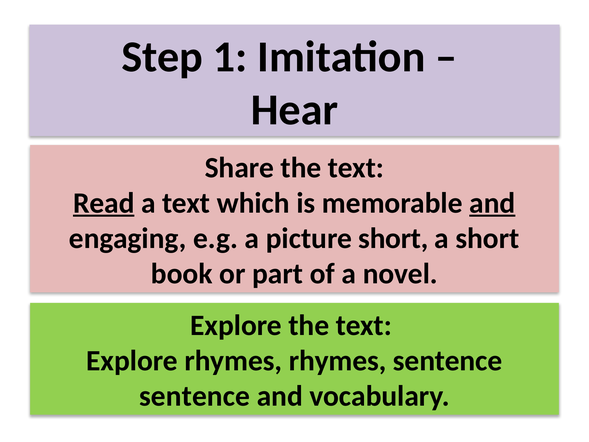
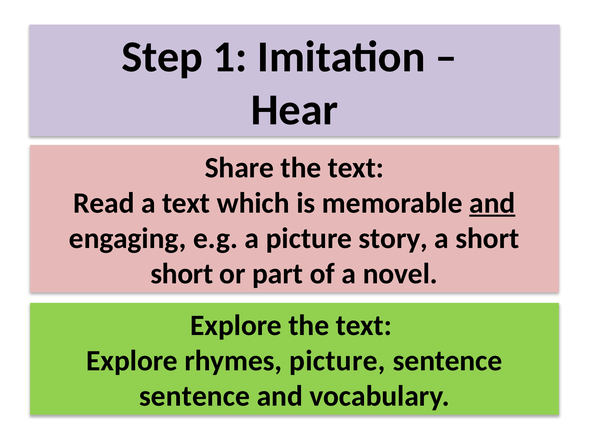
Read underline: present -> none
picture short: short -> story
book at (182, 274): book -> short
rhymes rhymes: rhymes -> picture
